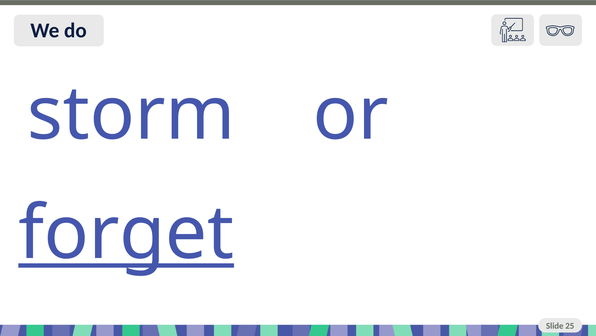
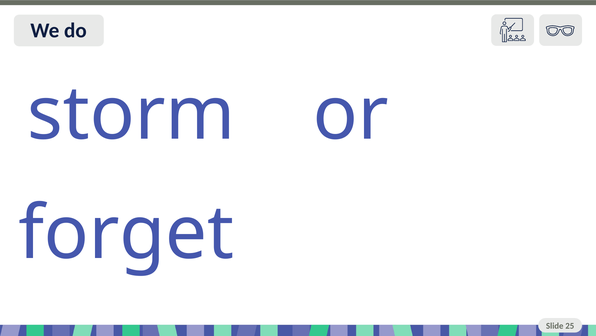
forget underline: present -> none
